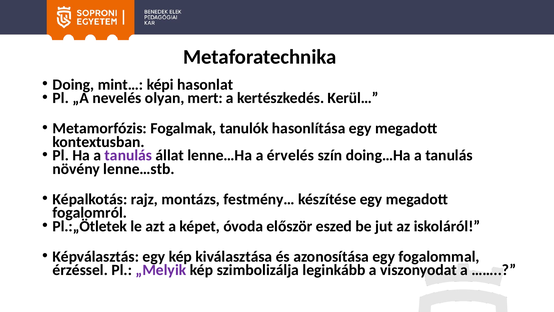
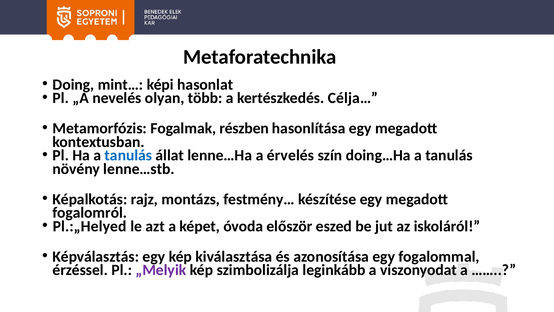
mert: mert -> több
Kerül…: Kerül… -> Célja…
tanulók: tanulók -> részben
tanulás at (128, 155) colour: purple -> blue
Pl.:„Ötletek: Pl.:„Ötletek -> Pl.:„Helyed
